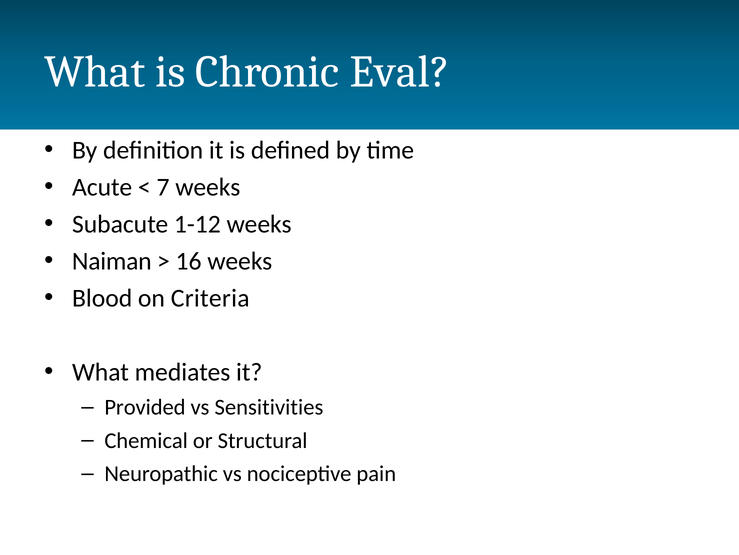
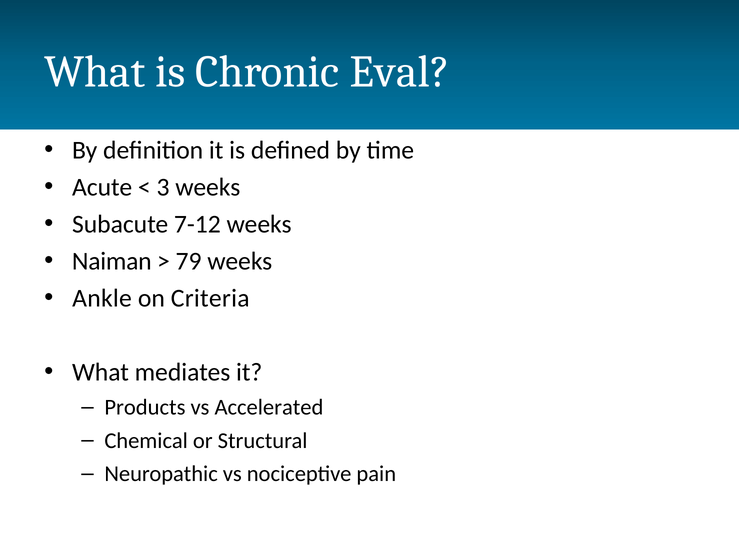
7: 7 -> 3
1-12: 1-12 -> 7-12
16: 16 -> 79
Blood: Blood -> Ankle
Provided: Provided -> Products
Sensitivities: Sensitivities -> Accelerated
